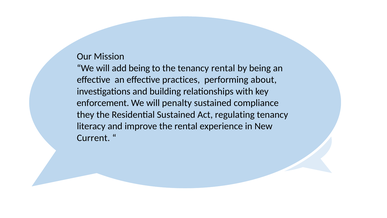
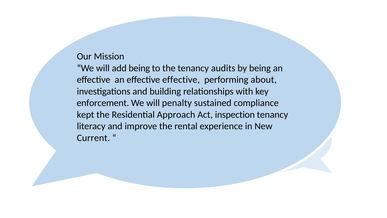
tenancy rental: rental -> audits
effective practices: practices -> effective
they: they -> kept
Residential Sustained: Sustained -> Approach
regulating: regulating -> inspection
